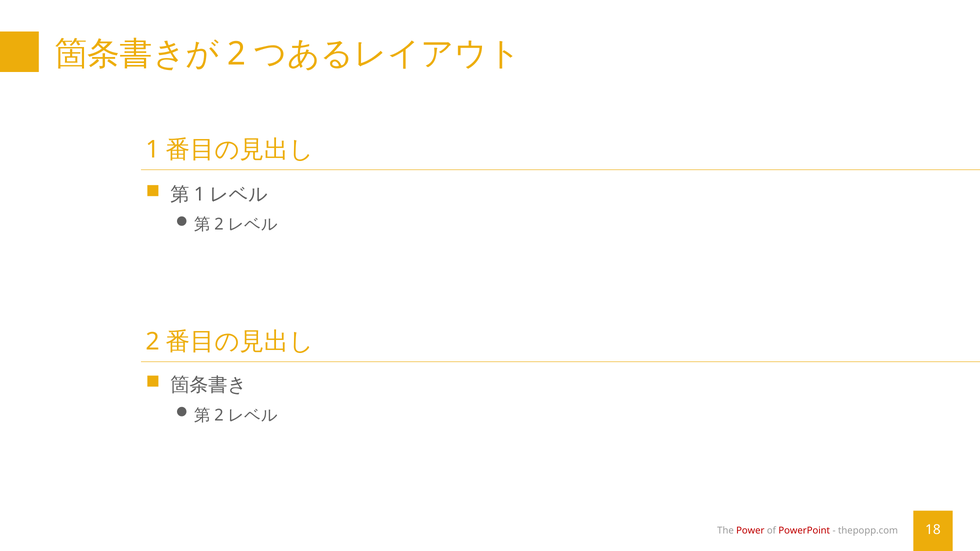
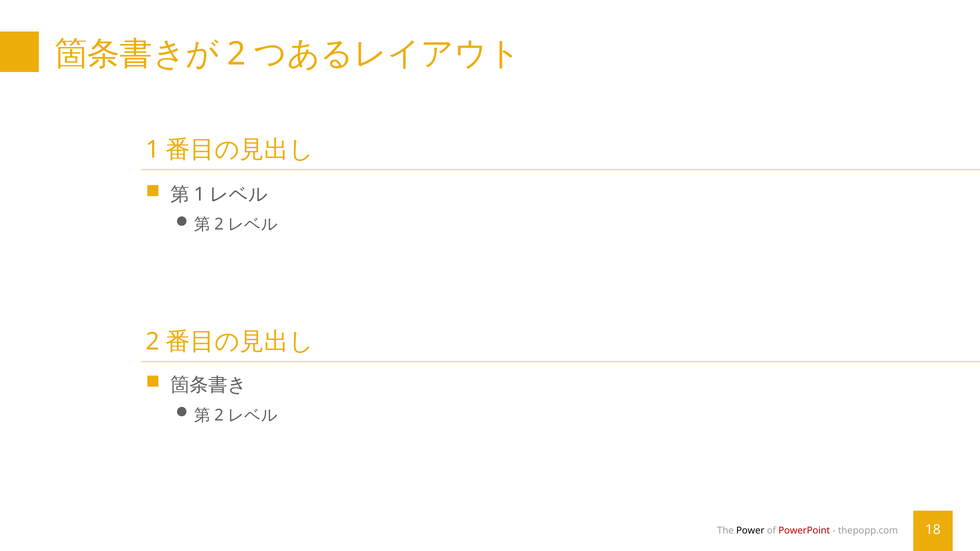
Power colour: red -> black
